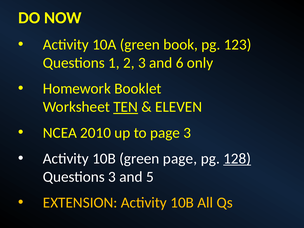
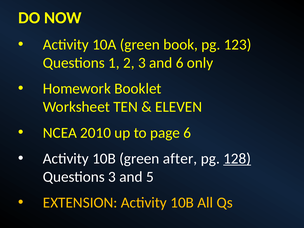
TEN underline: present -> none
page 3: 3 -> 6
green page: page -> after
